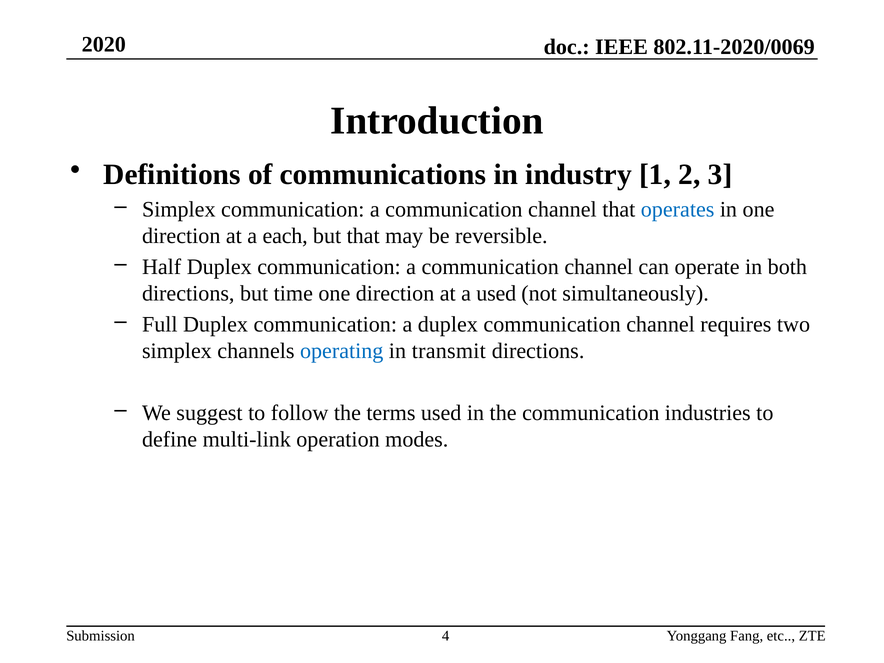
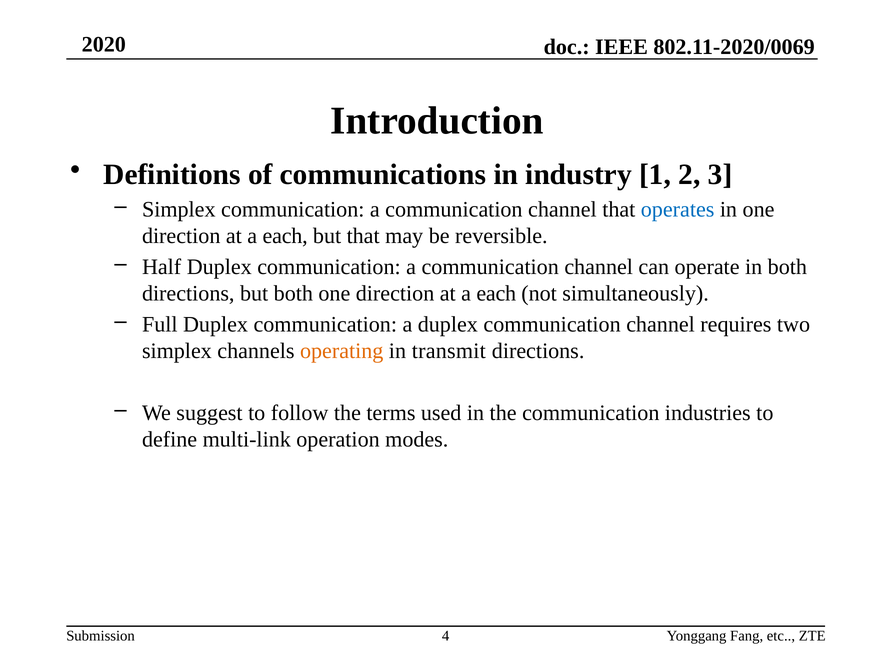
but time: time -> both
used at (496, 294): used -> each
operating colour: blue -> orange
